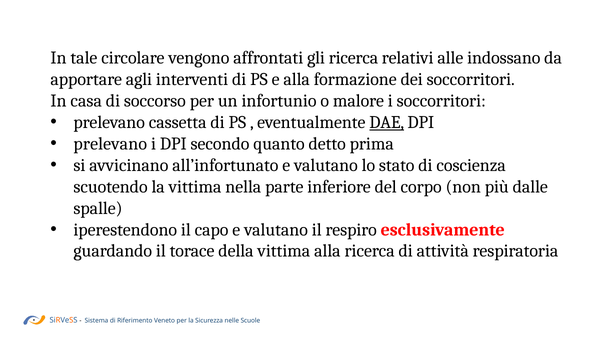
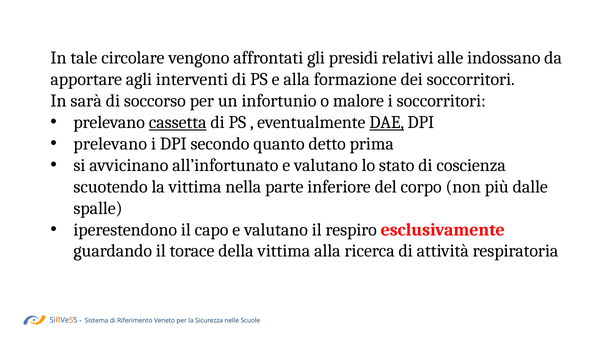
gli ricerca: ricerca -> presidi
casa: casa -> sarà
cassetta underline: none -> present
